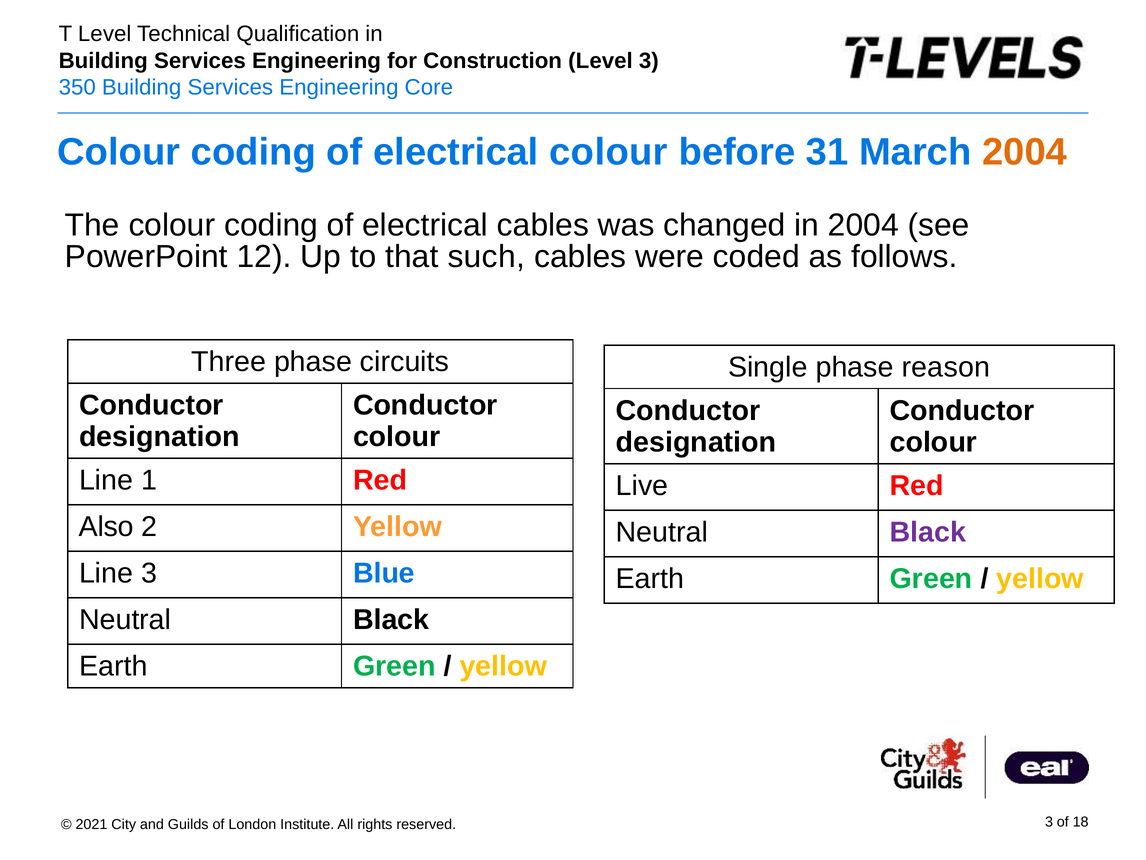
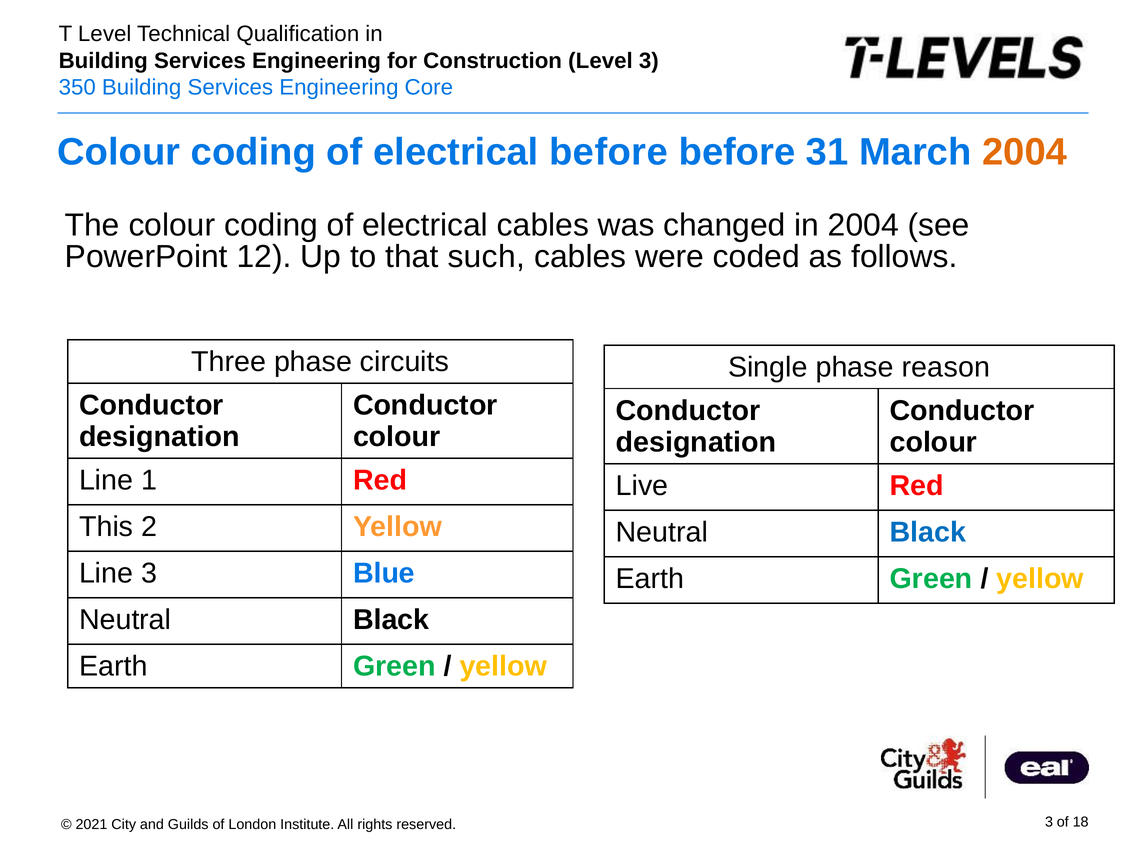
electrical colour: colour -> before
Also: Also -> This
Black at (928, 532) colour: purple -> blue
